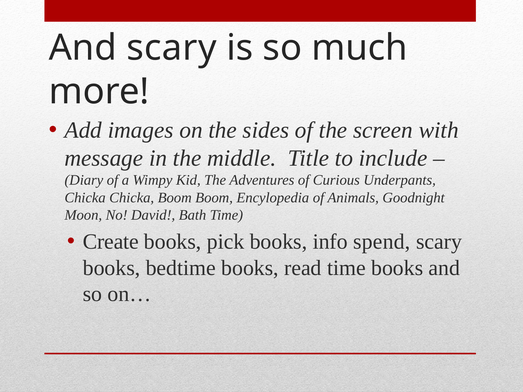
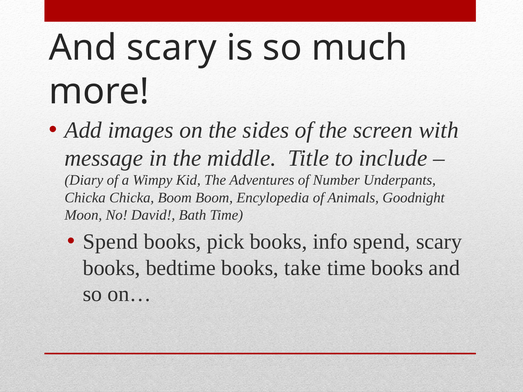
Curious: Curious -> Number
Create at (111, 242): Create -> Spend
read: read -> take
